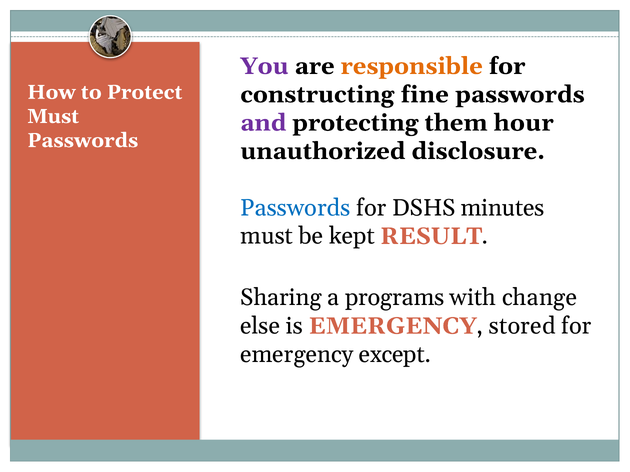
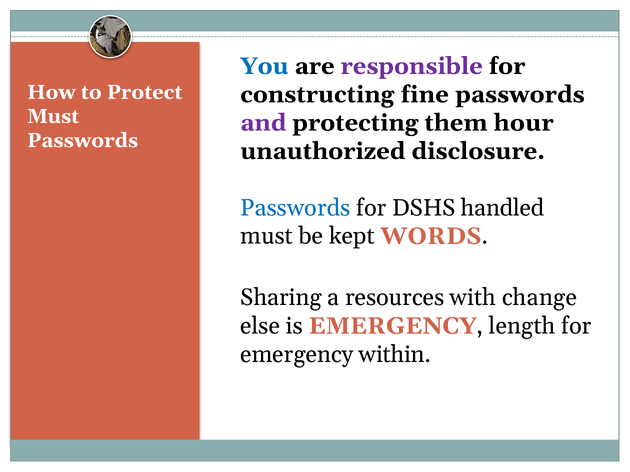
You colour: purple -> blue
responsible colour: orange -> purple
minutes: minutes -> handled
RESULT: RESULT -> WORDS
programs: programs -> resources
stored: stored -> length
except: except -> within
